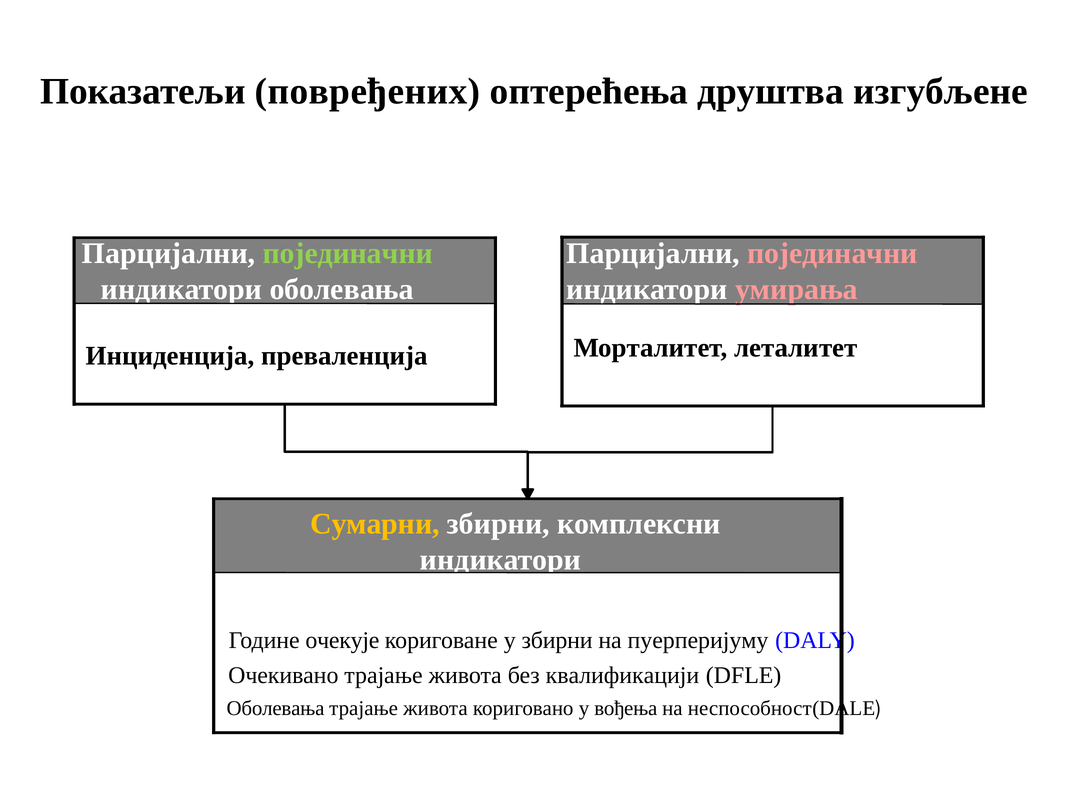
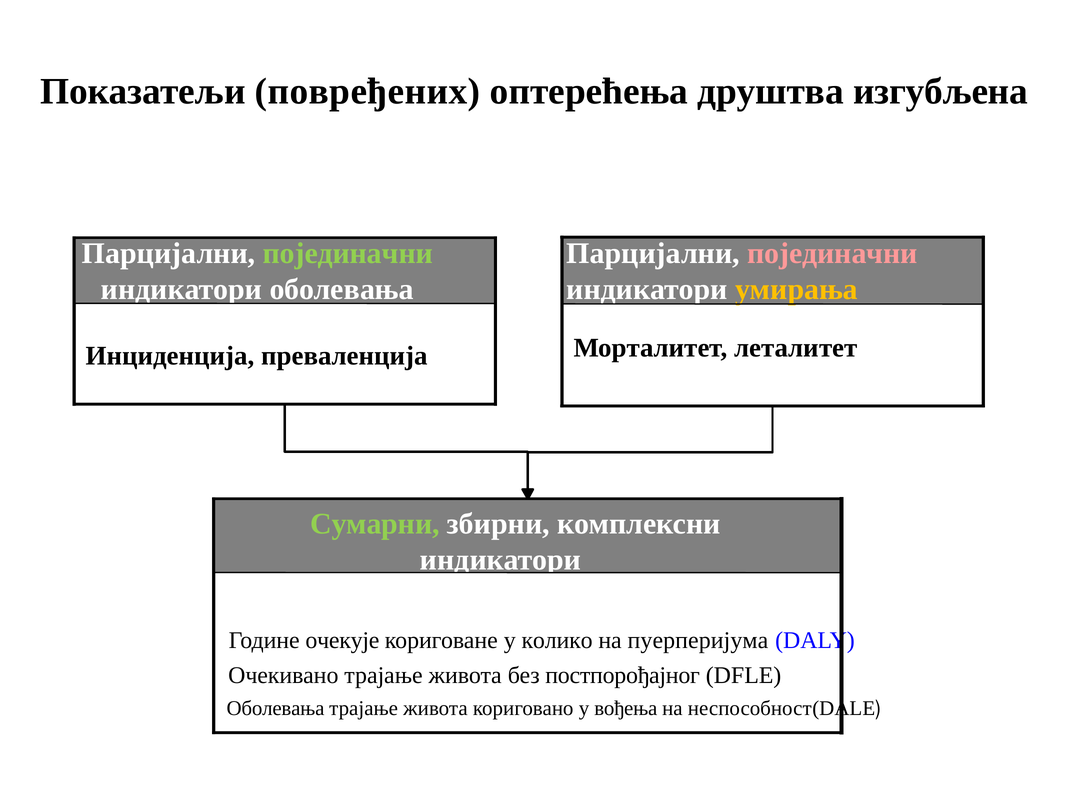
изгубљене: изгубљене -> изгубљена
умирања colour: pink -> yellow
Сумарни colour: yellow -> light green
у збирни: збирни -> колико
пуерперијуму: пуерперијуму -> пуерперијума
квалификацији: квалификацији -> постпорођајног
